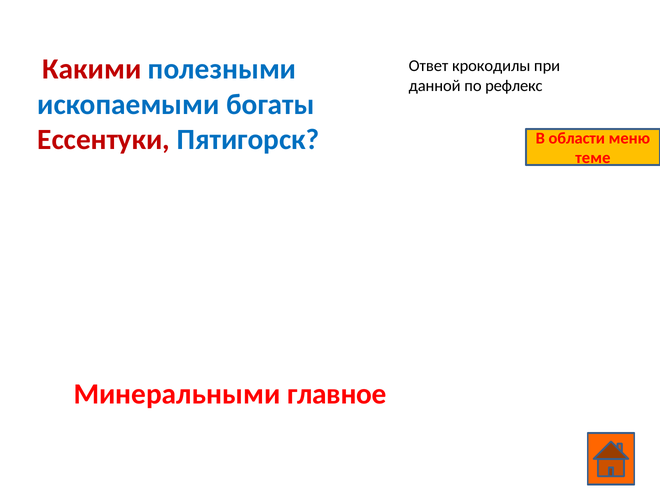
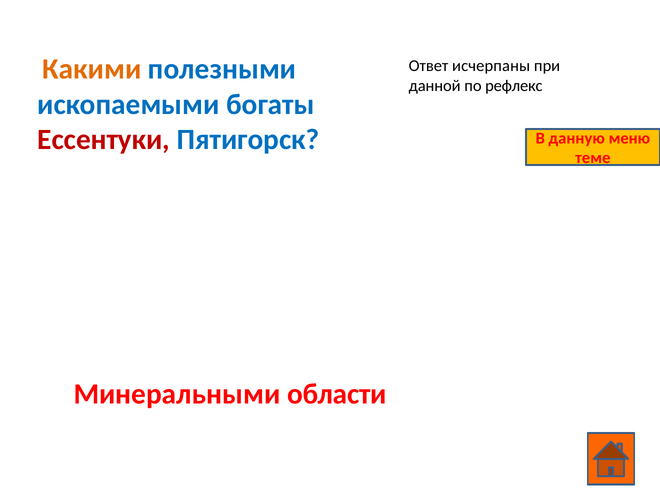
Какими colour: red -> orange
крокодилы: крокодилы -> исчерпаны
области: области -> данную
главное: главное -> области
